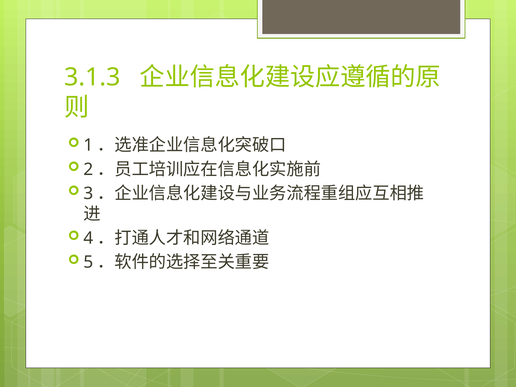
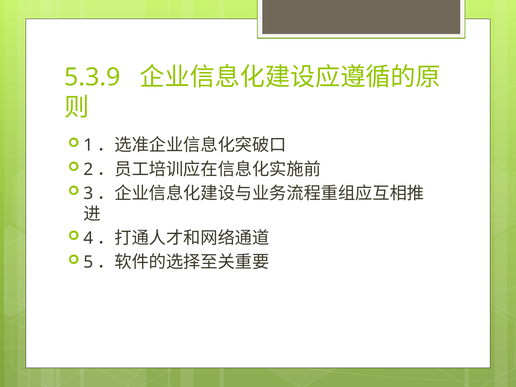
3.1.3: 3.1.3 -> 5.3.9
